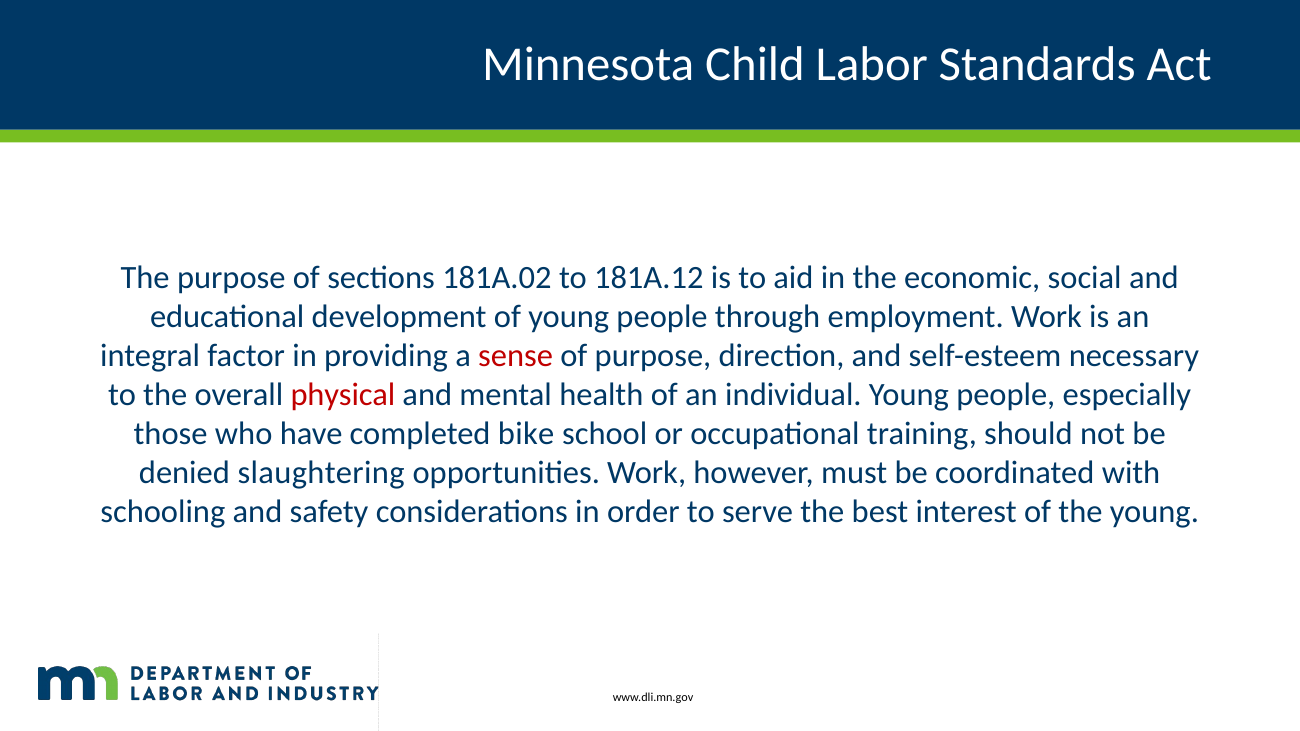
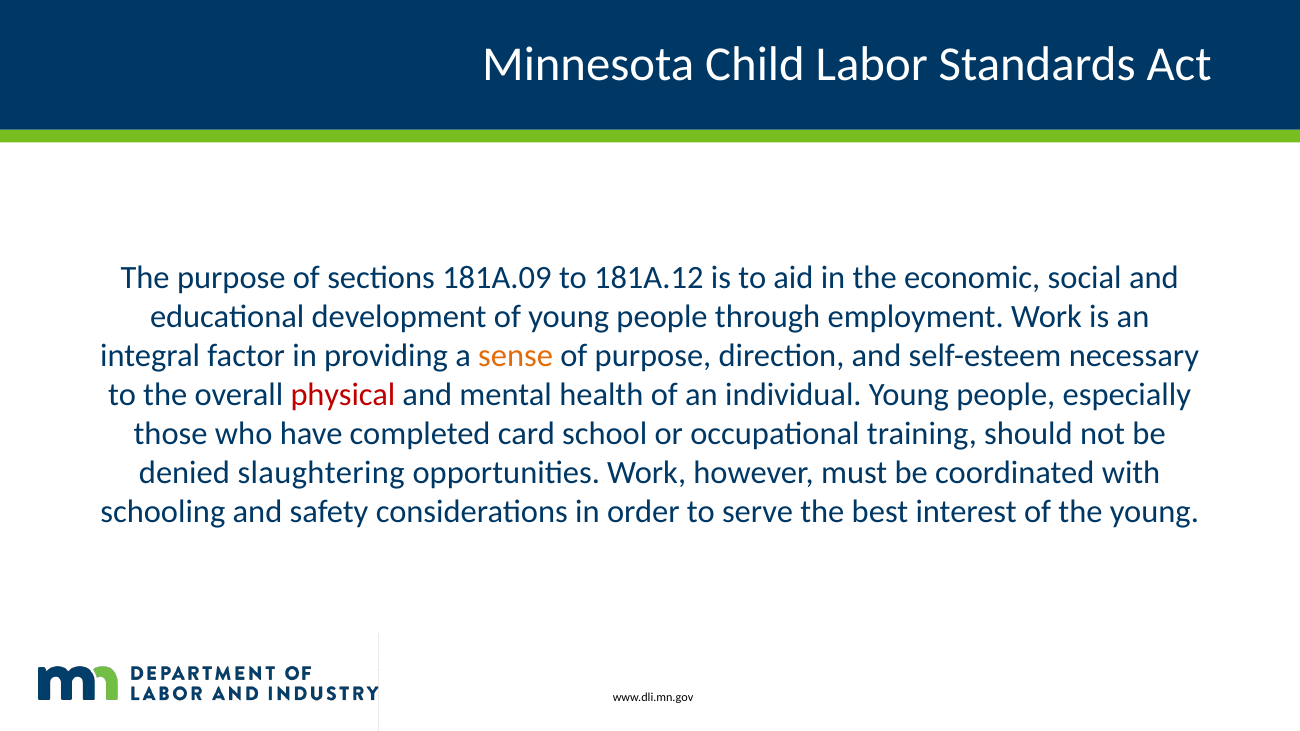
181A.02: 181A.02 -> 181A.09
sense colour: red -> orange
bike: bike -> card
